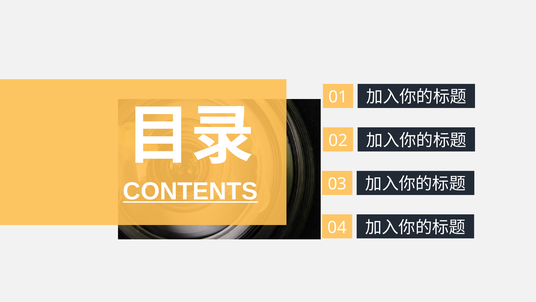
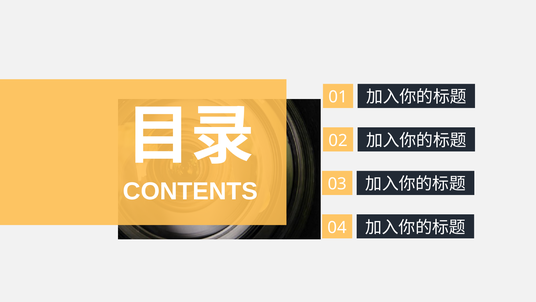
CONTENTS underline: present -> none
